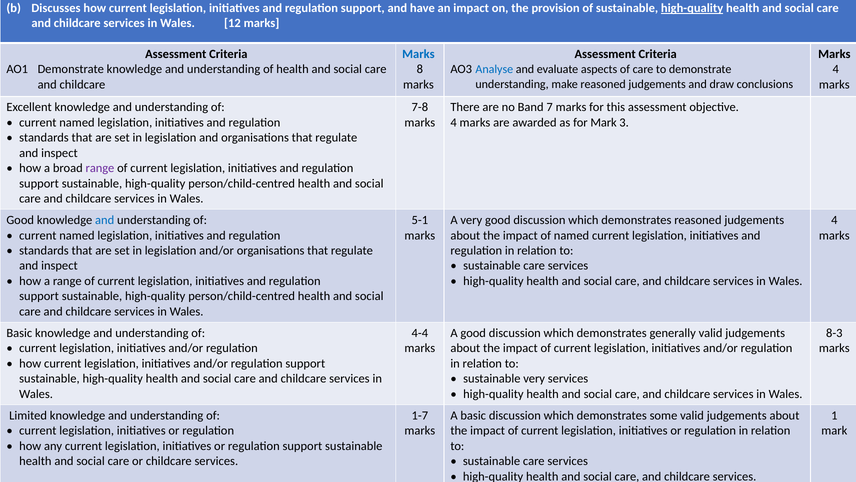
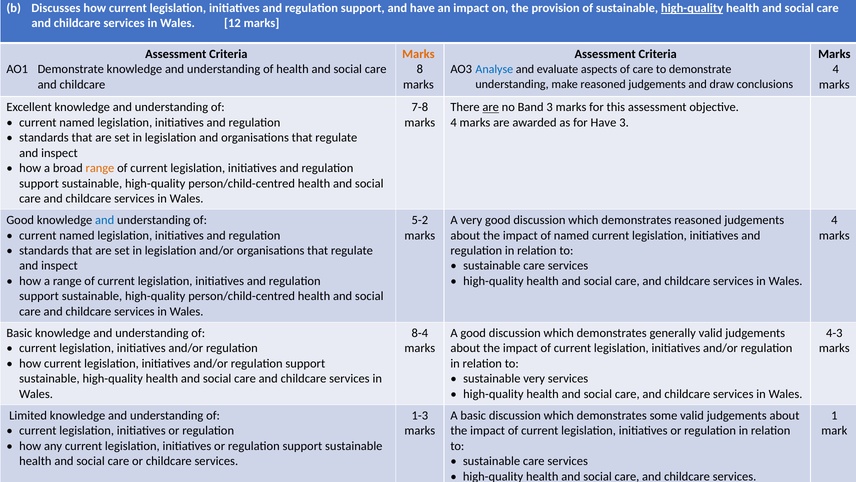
Marks at (418, 54) colour: blue -> orange
are at (491, 107) underline: none -> present
Band 7: 7 -> 3
for Mark: Mark -> Have
range at (100, 168) colour: purple -> orange
5-1: 5-1 -> 5-2
4-4: 4-4 -> 8-4
8-3: 8-3 -> 4-3
1-7: 1-7 -> 1-3
